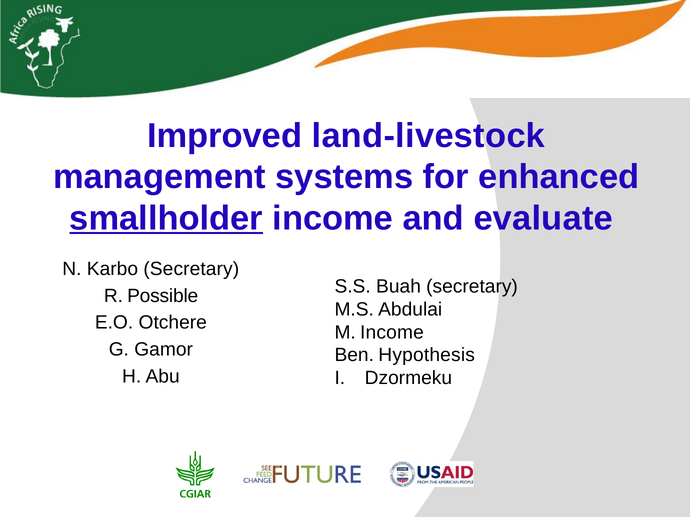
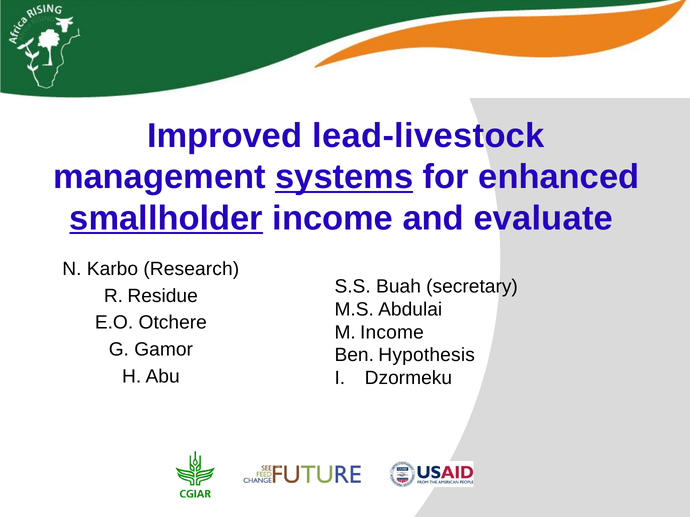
land-livestock: land-livestock -> lead-livestock
systems underline: none -> present
Karbo Secretary: Secretary -> Research
Possible: Possible -> Residue
